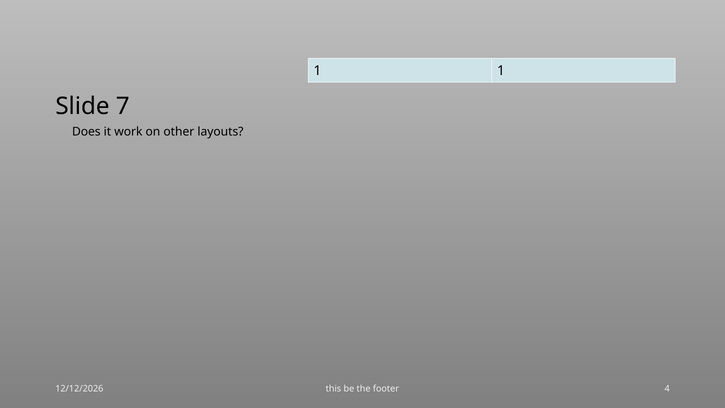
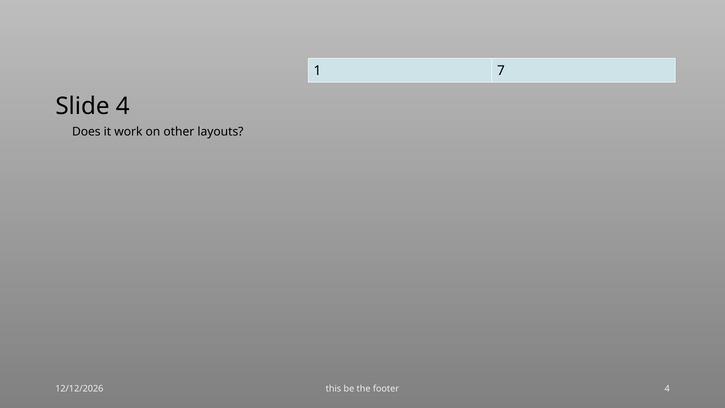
1 1: 1 -> 7
Slide 7: 7 -> 4
